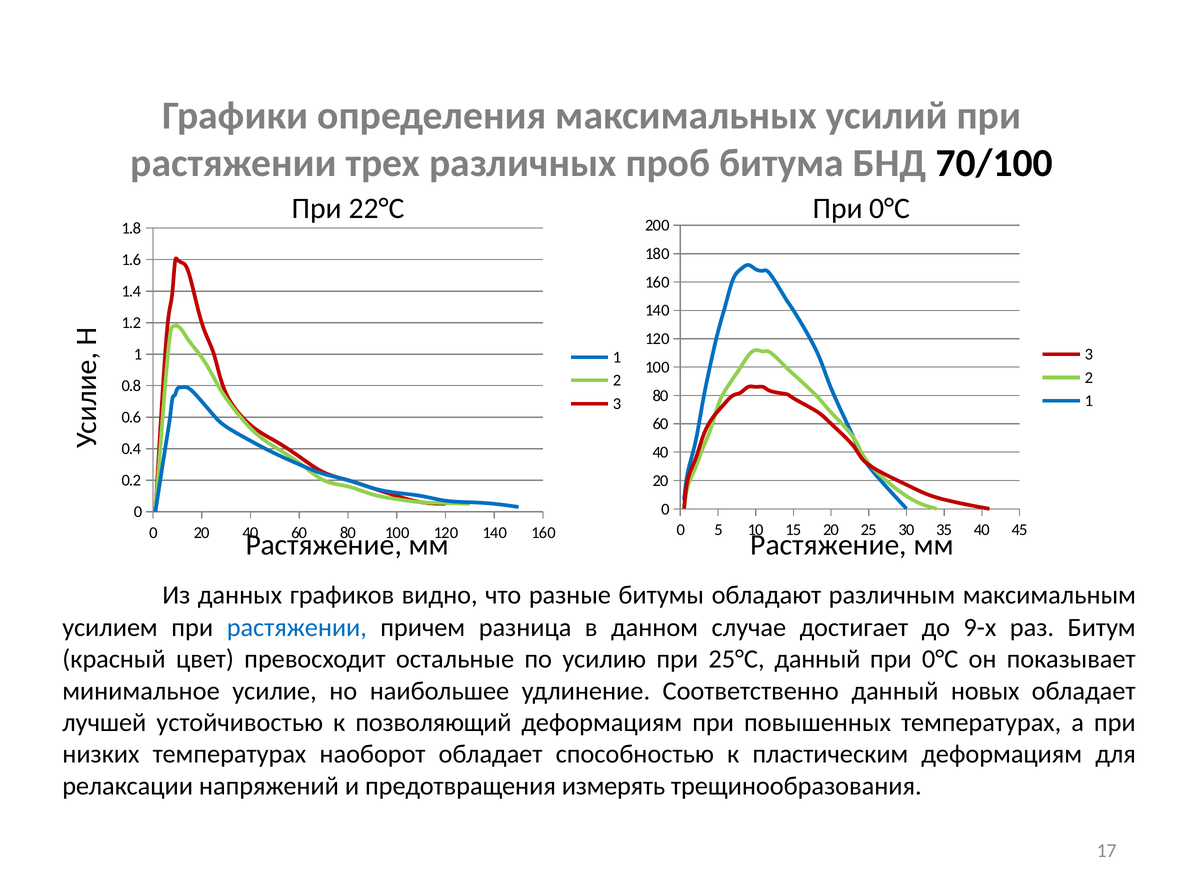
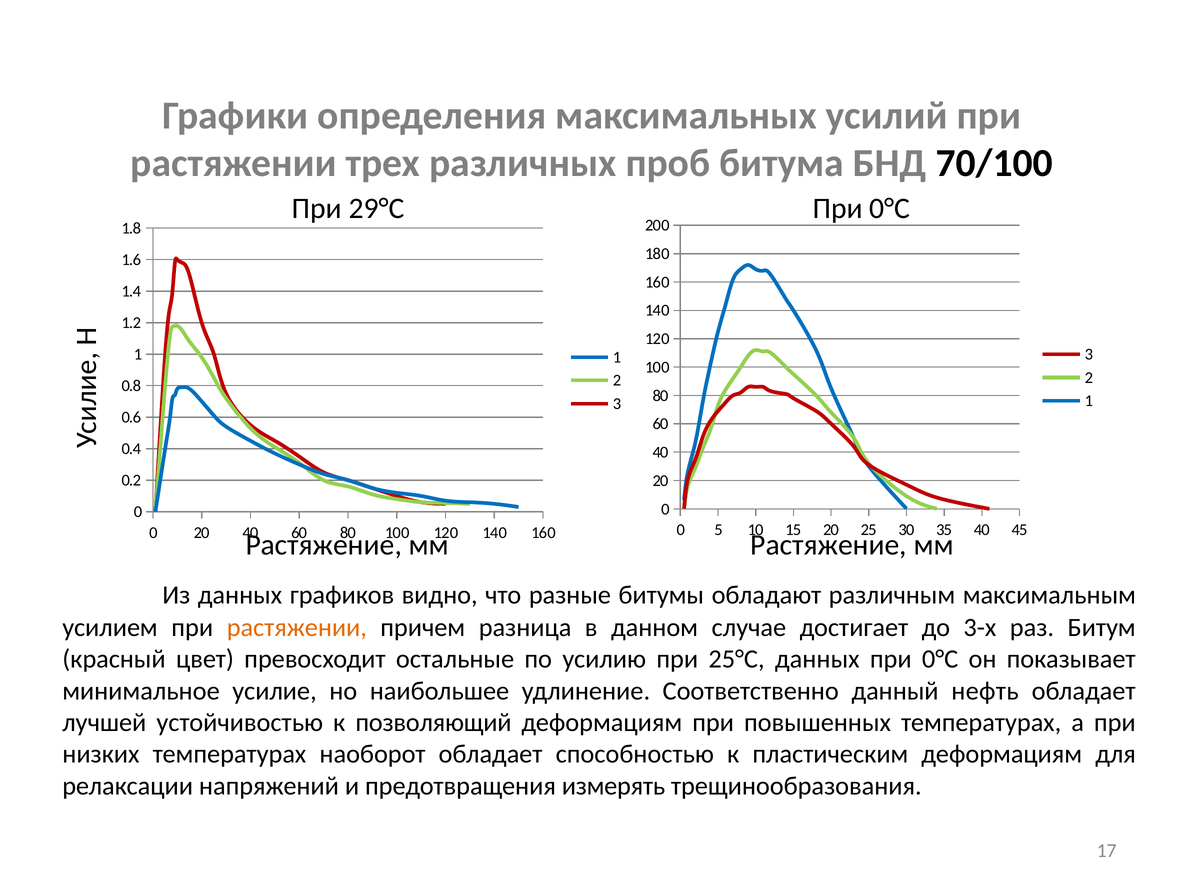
22°С: 22°С -> 29°С
растяжении at (297, 628) colour: blue -> orange
9-х: 9-х -> 3-х
25°С данный: данный -> данных
новых: новых -> нефть
